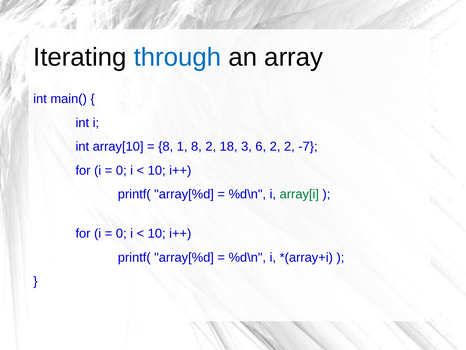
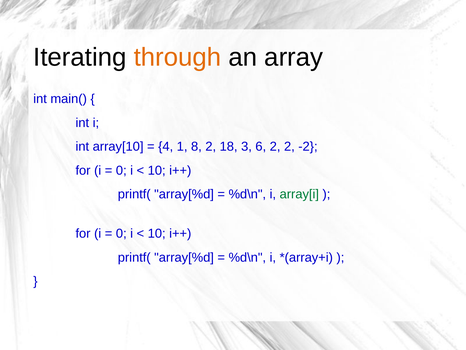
through colour: blue -> orange
8 at (166, 146): 8 -> 4
-7: -7 -> -2
